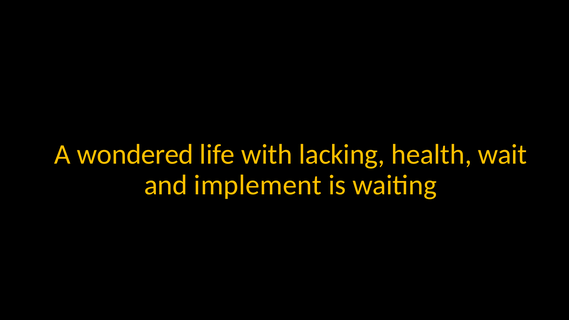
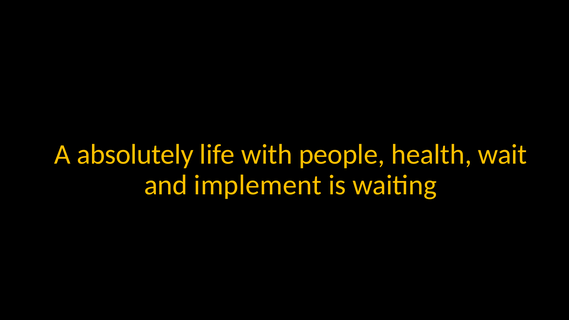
wondered: wondered -> absolutely
lacking: lacking -> people
